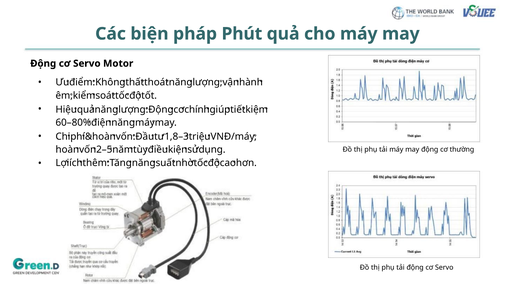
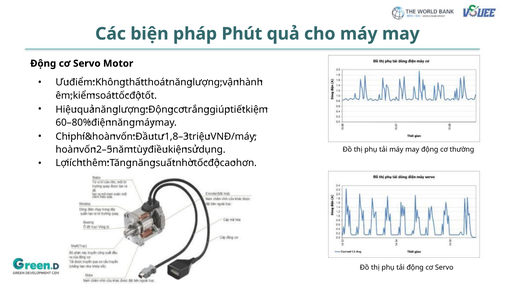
chính: chính -> trắng
